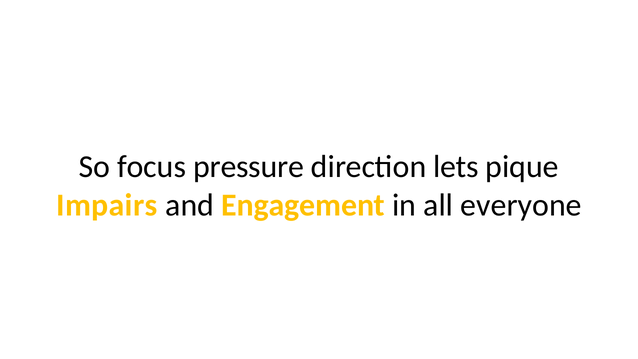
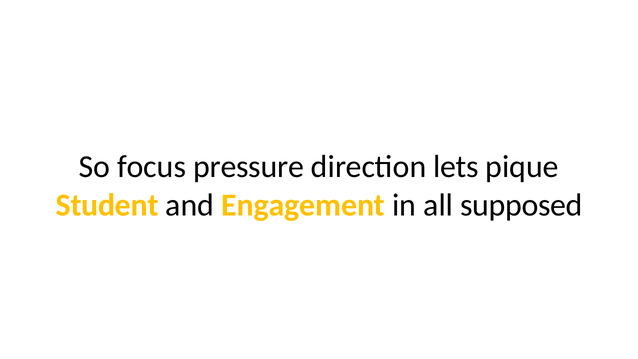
Impairs: Impairs -> Student
everyone: everyone -> supposed
